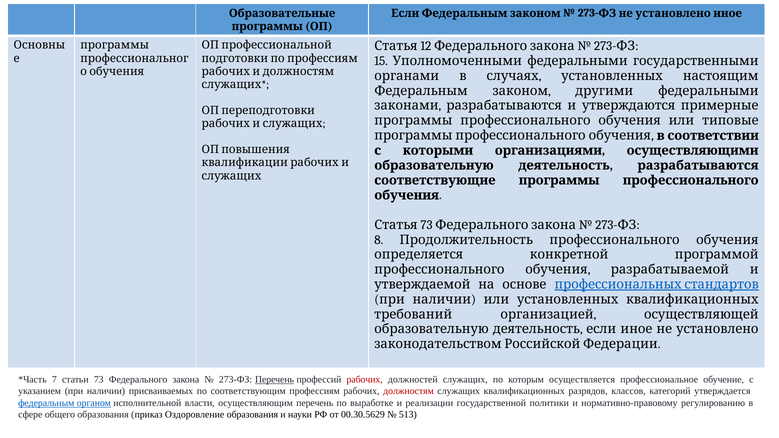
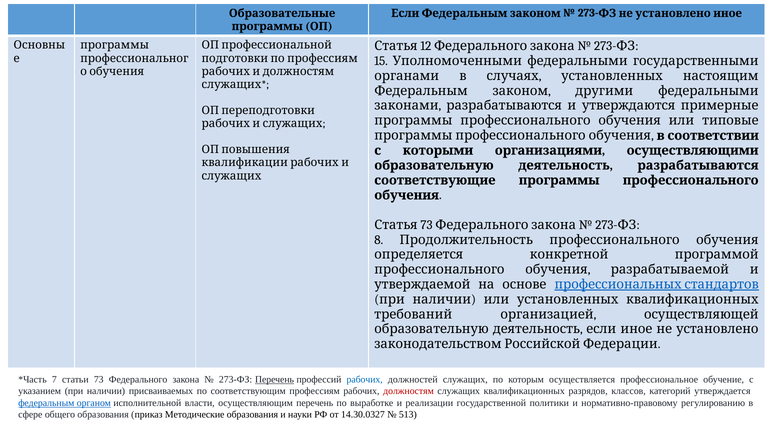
рабочих at (365, 380) colour: red -> blue
Оздоровление: Оздоровление -> Методические
00.30.5629: 00.30.5629 -> 14.30.0327
